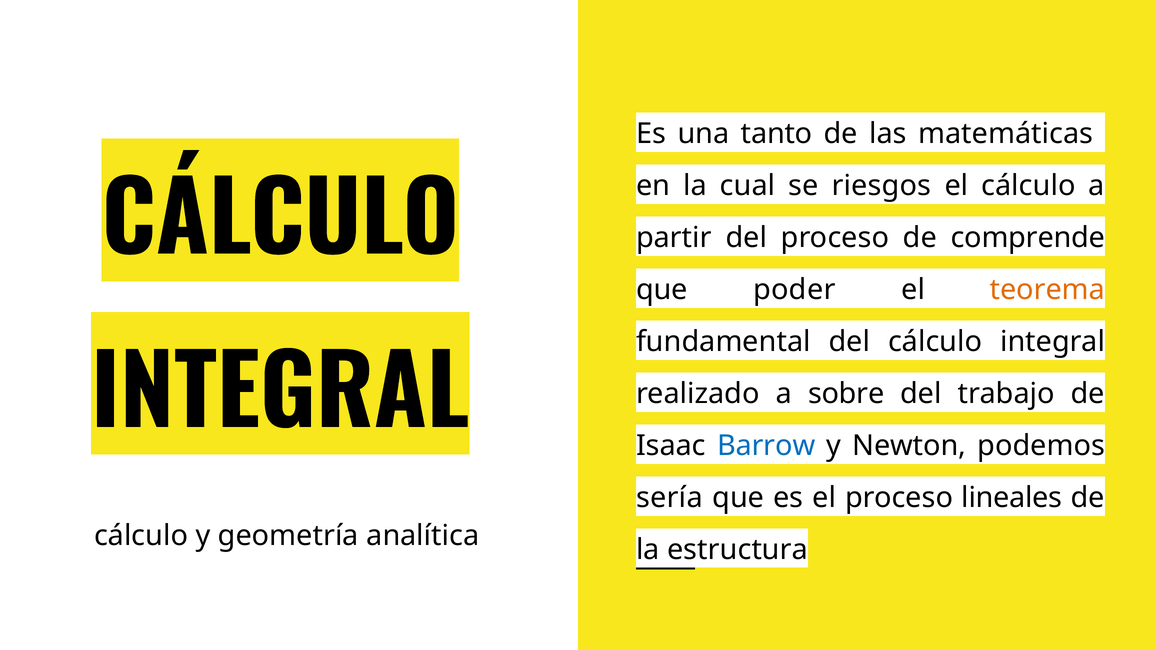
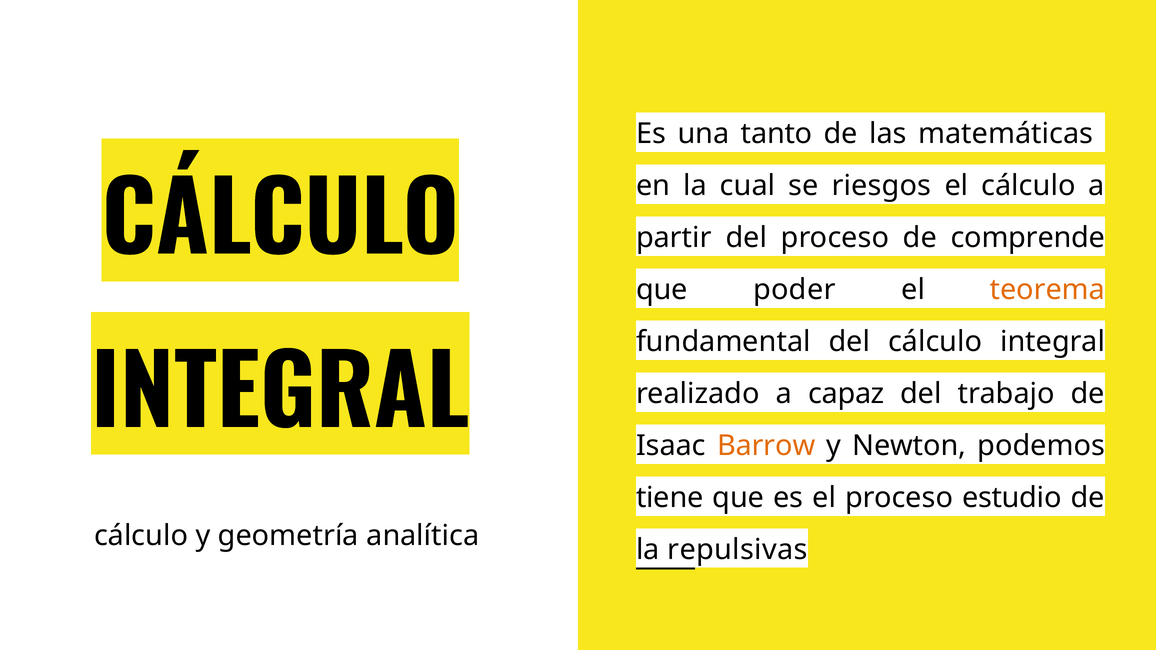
sobre: sobre -> capaz
Barrow colour: blue -> orange
sería: sería -> tiene
lineales: lineales -> estudio
estructura: estructura -> repulsivas
